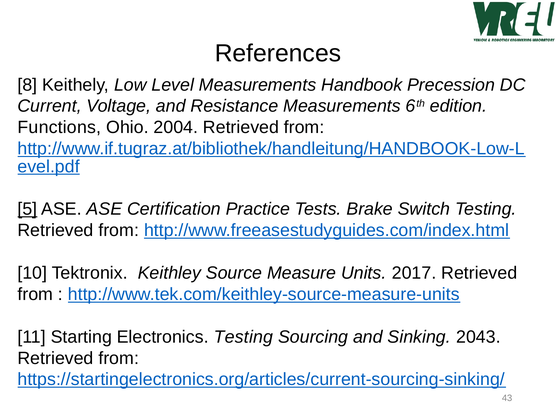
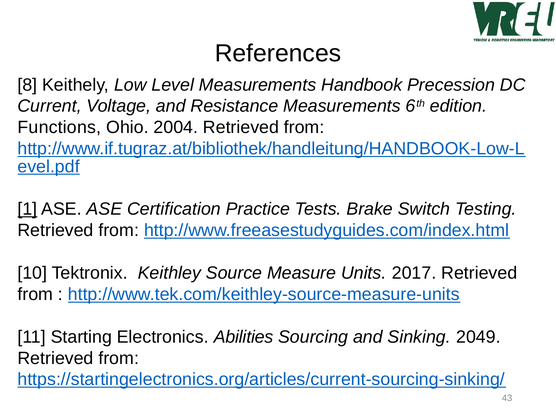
5: 5 -> 1
Electronics Testing: Testing -> Abilities
2043: 2043 -> 2049
